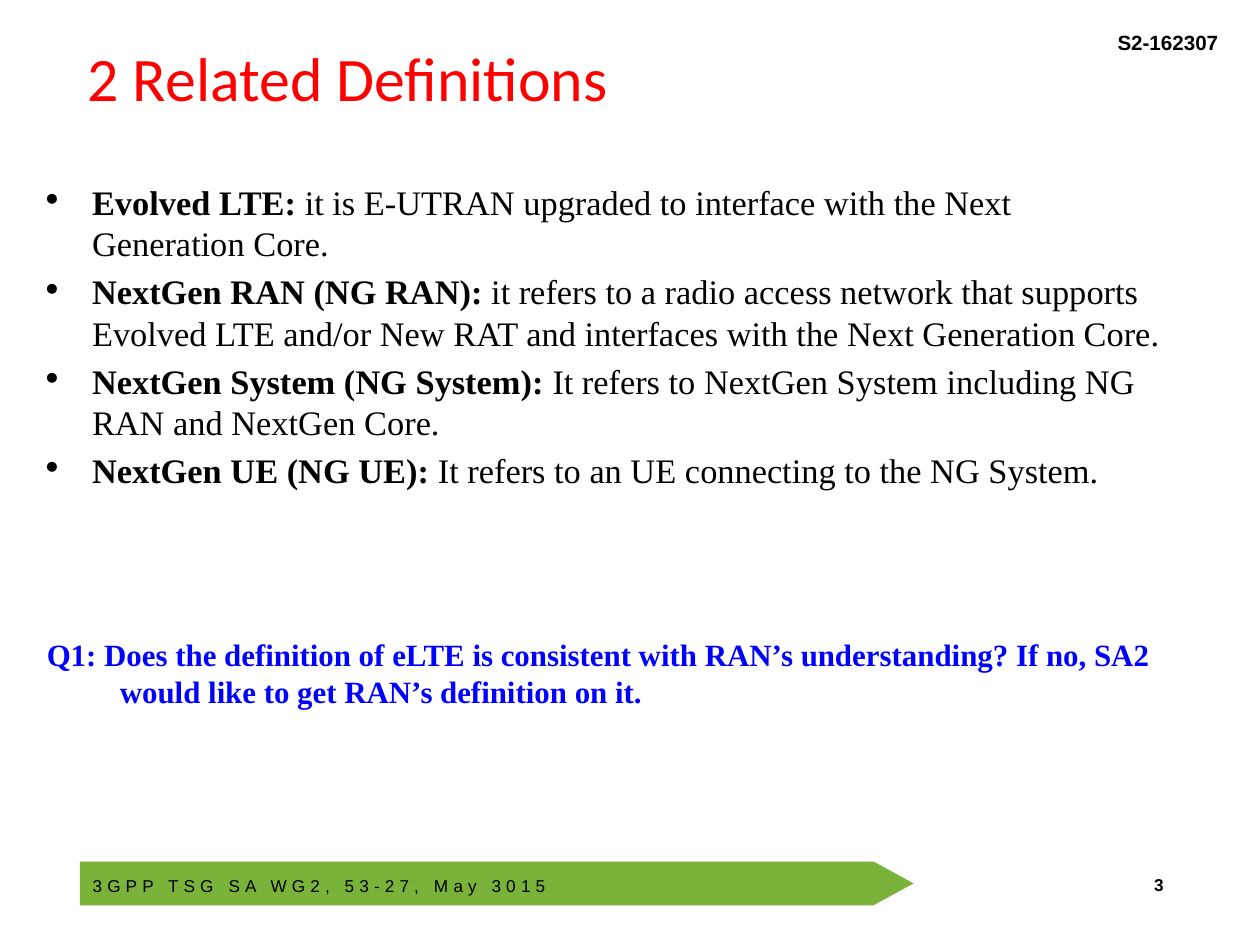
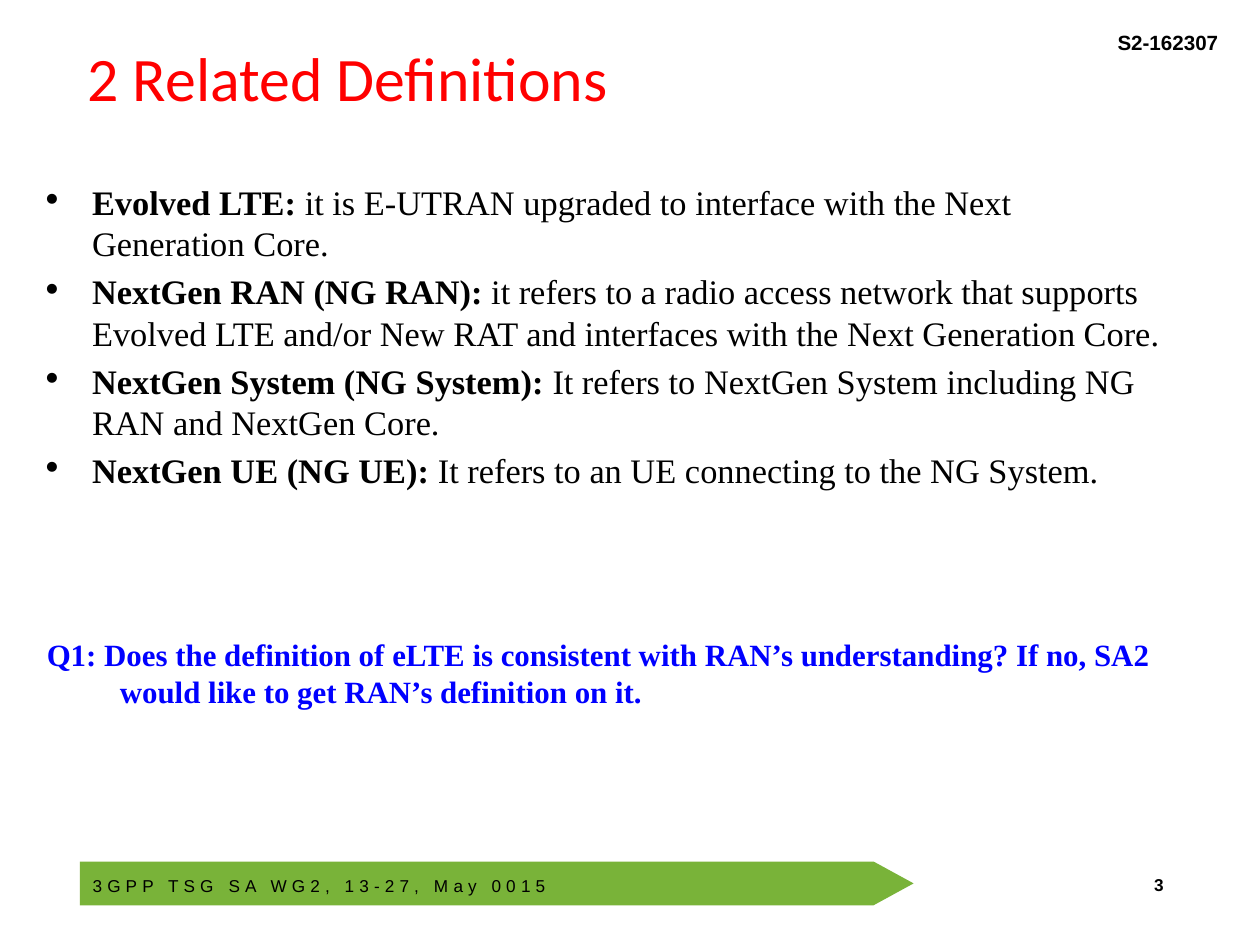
5 at (350, 886): 5 -> 1
3 at (496, 886): 3 -> 0
